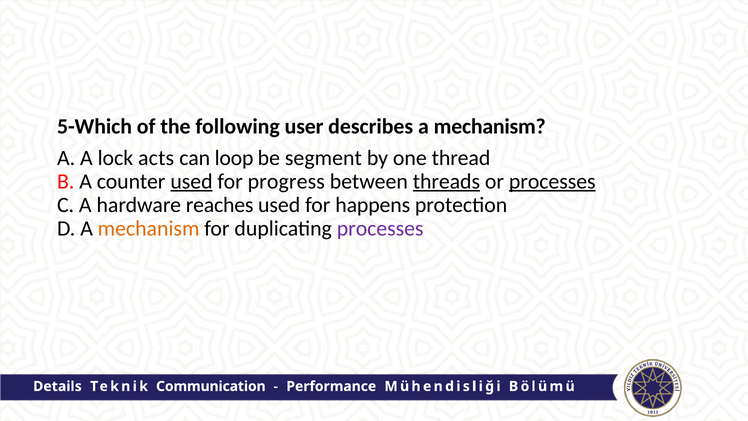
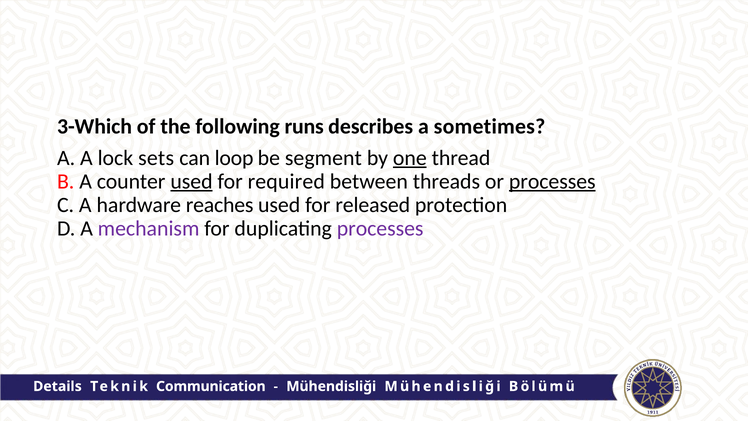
5-Which: 5-Which -> 3-Which
user: user -> runs
describes a mechanism: mechanism -> sometimes
acts: acts -> sets
one underline: none -> present
progress: progress -> required
threads underline: present -> none
happens: happens -> released
mechanism at (149, 229) colour: orange -> purple
Performance at (331, 386): Performance -> Mühendisliği
